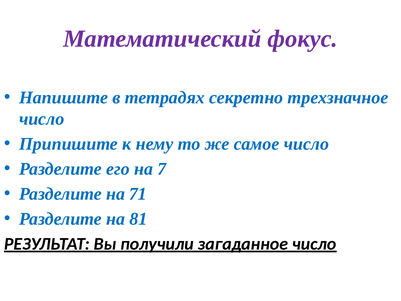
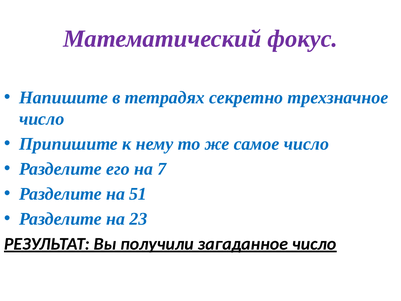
71: 71 -> 51
81: 81 -> 23
